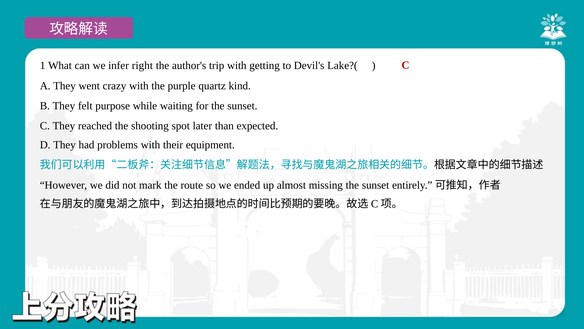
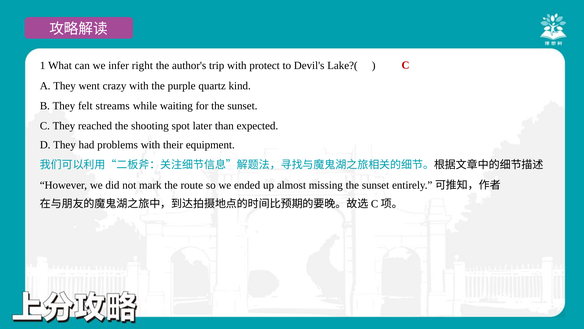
getting: getting -> protect
purpose: purpose -> streams
